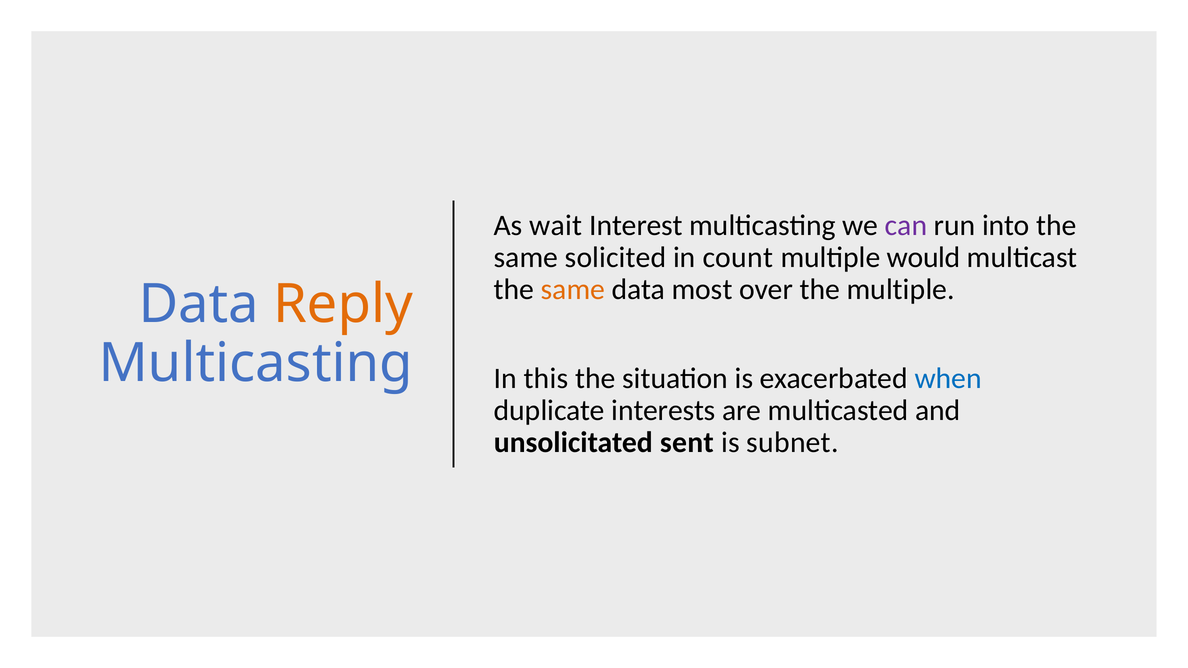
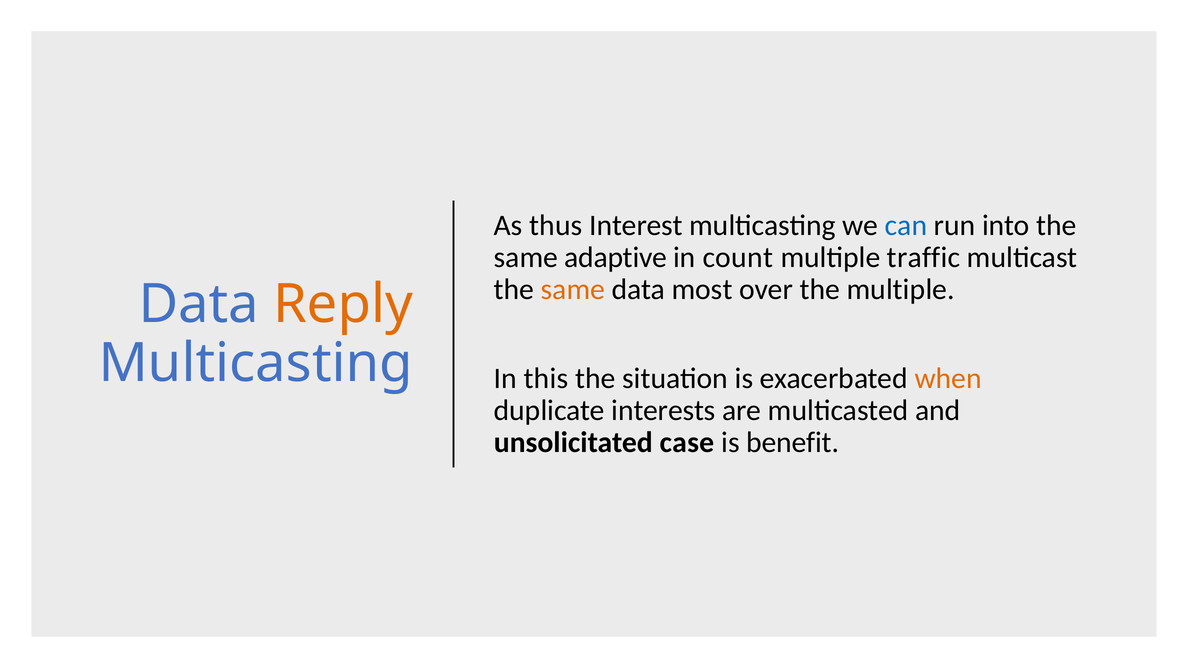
wait: wait -> thus
can colour: purple -> blue
solicited: solicited -> adaptive
would: would -> traffic
when colour: blue -> orange
sent: sent -> case
subnet: subnet -> benefit
